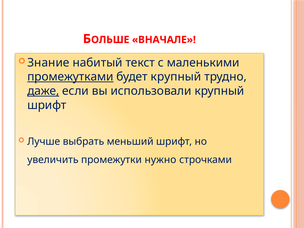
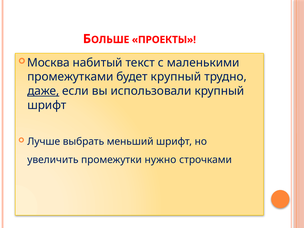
ВНАЧАЛЕ: ВНАЧАЛЕ -> ПРОЕКТЫ
Знание: Знание -> Москва
промежутками underline: present -> none
